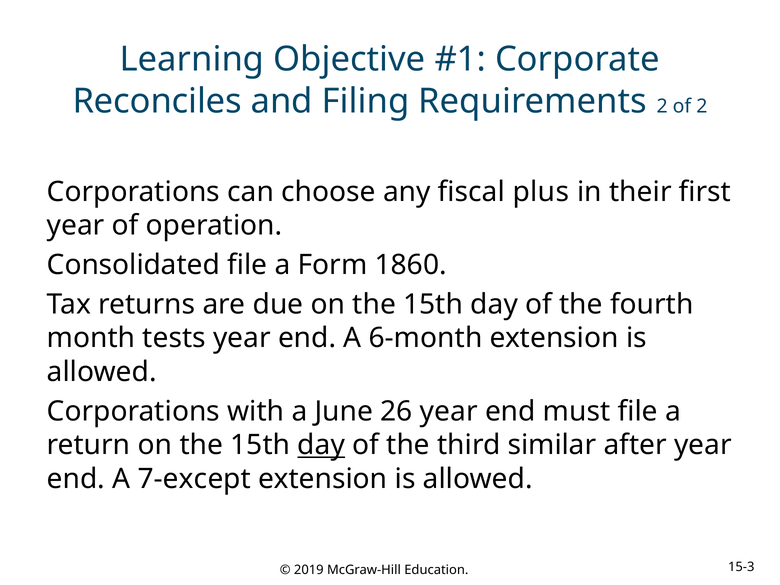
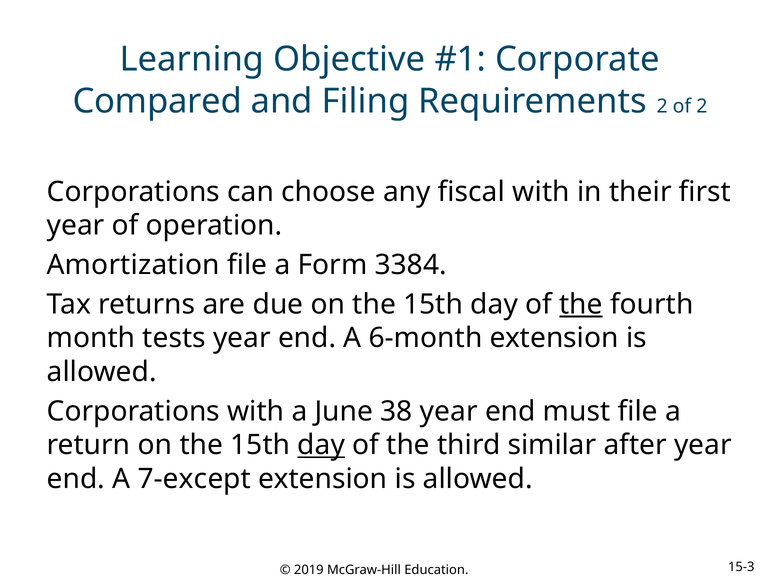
Reconciles: Reconciles -> Compared
fiscal plus: plus -> with
Consolidated: Consolidated -> Amortization
1860: 1860 -> 3384
the at (581, 304) underline: none -> present
26: 26 -> 38
